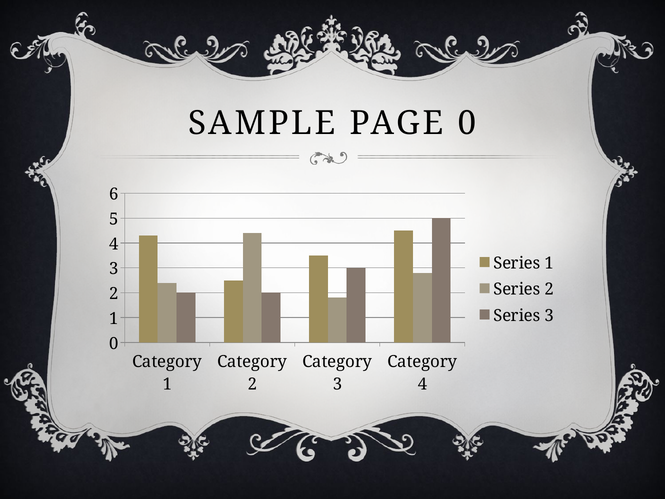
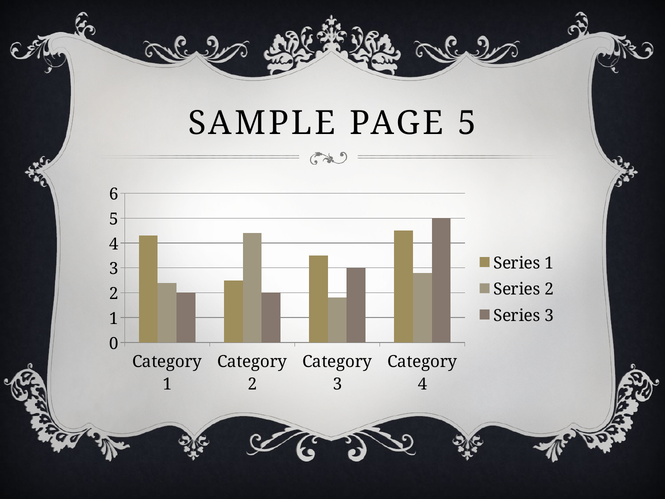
PAGE 0: 0 -> 5
